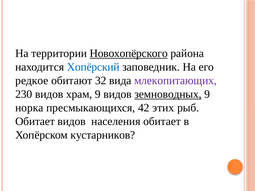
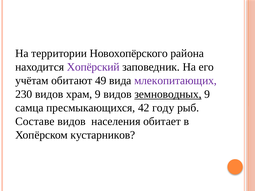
Новохопёрского underline: present -> none
Хопёрский colour: blue -> purple
редкое: редкое -> учётам
32: 32 -> 49
норка: норка -> самца
этих: этих -> году
Обитает at (35, 122): Обитает -> Составе
